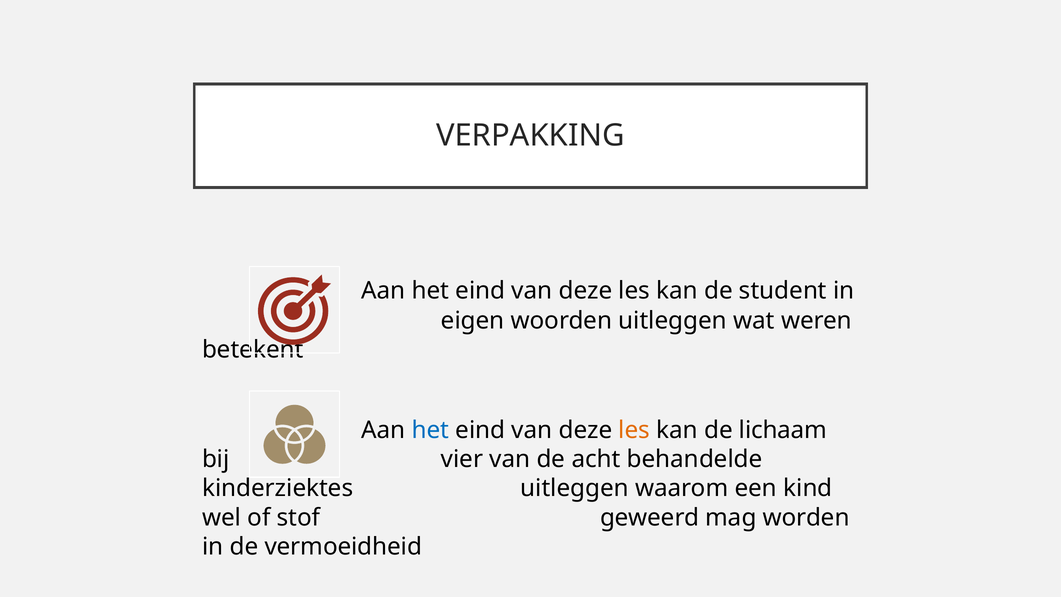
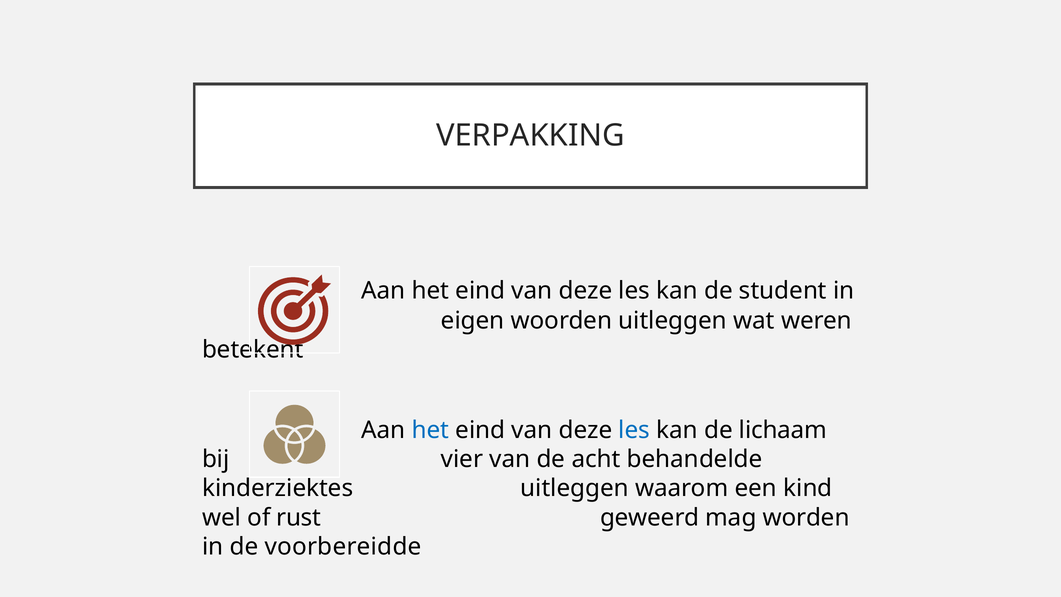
les at (634, 430) colour: orange -> blue
stof: stof -> rust
vermoeidheid: vermoeidheid -> voorbereidde
